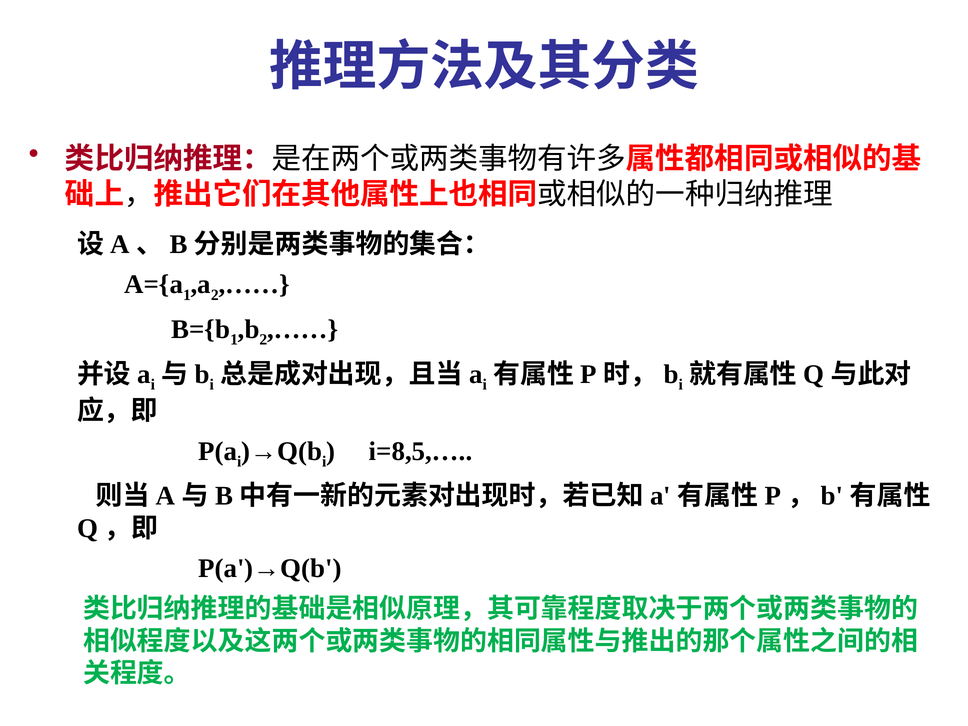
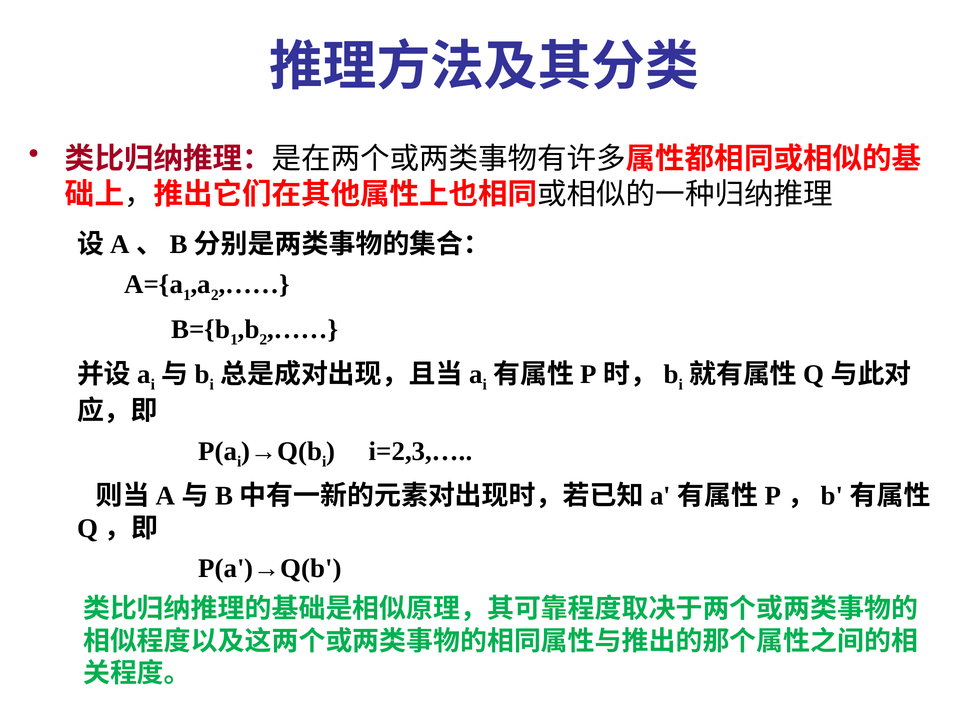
i=8,5,…: i=8,5,… -> i=2,3,…
